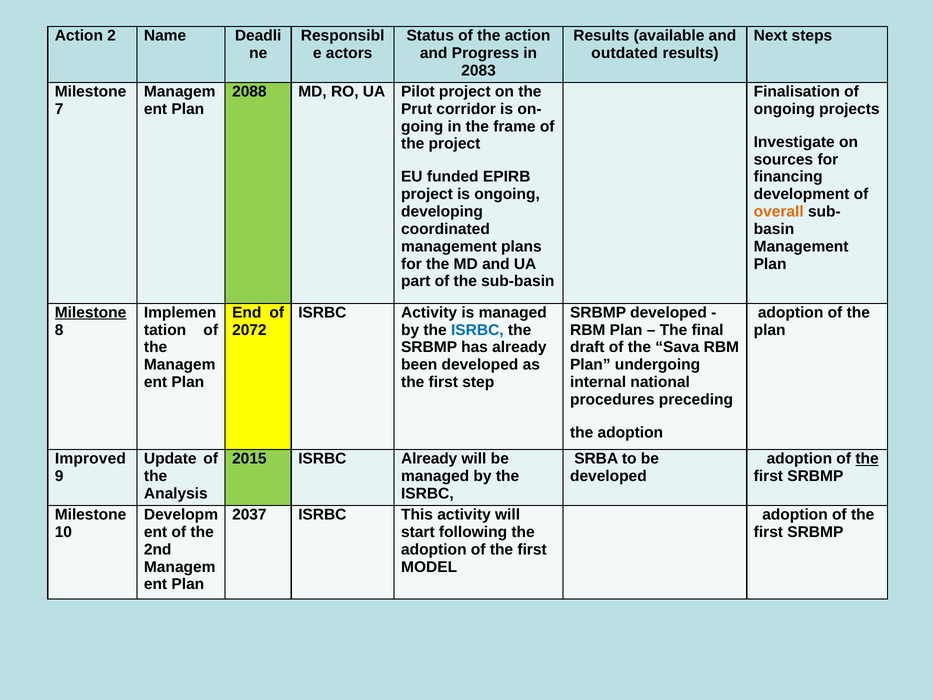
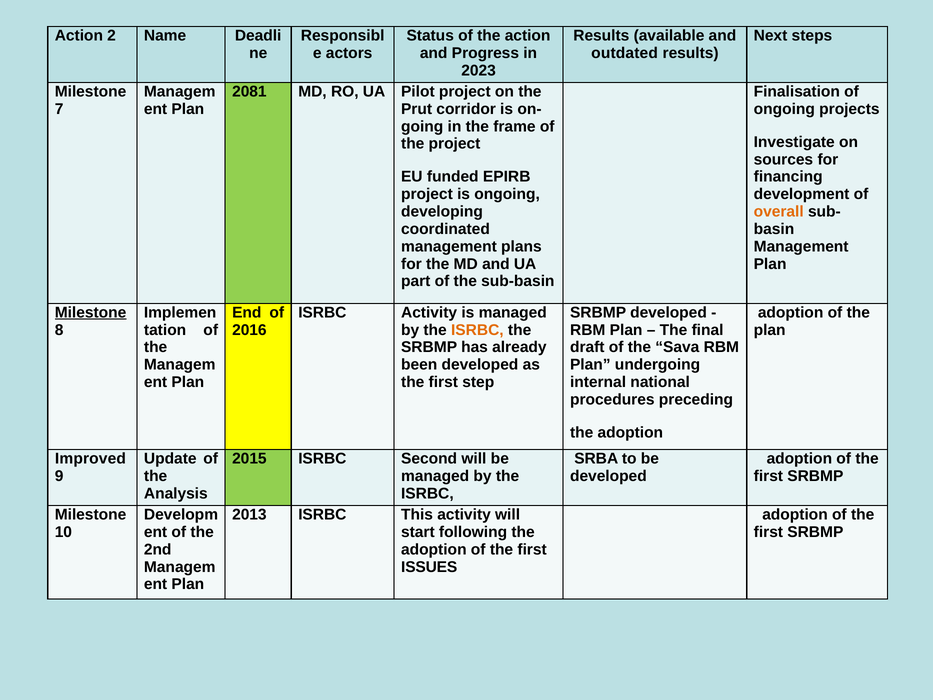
2083: 2083 -> 2023
2088: 2088 -> 2081
2072: 2072 -> 2016
ISRBC at (477, 330) colour: blue -> orange
ISRBC Already: Already -> Second
the at (867, 459) underline: present -> none
2037: 2037 -> 2013
MODEL: MODEL -> ISSUES
